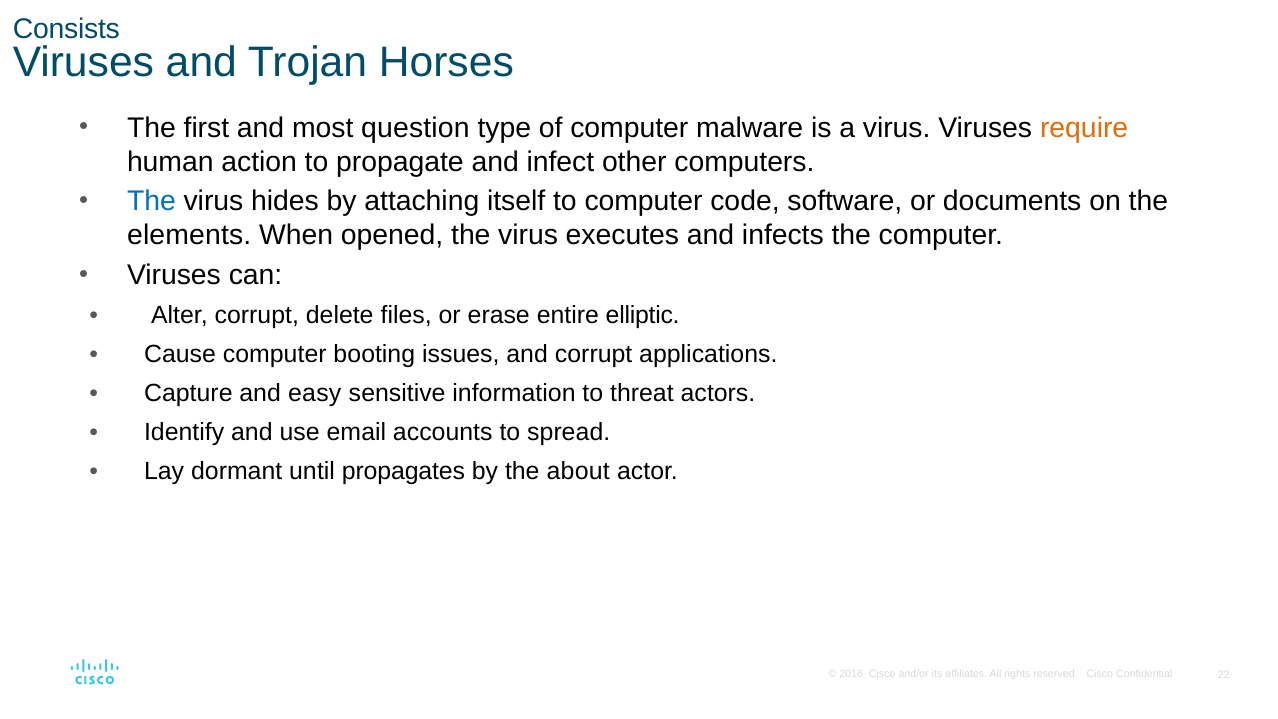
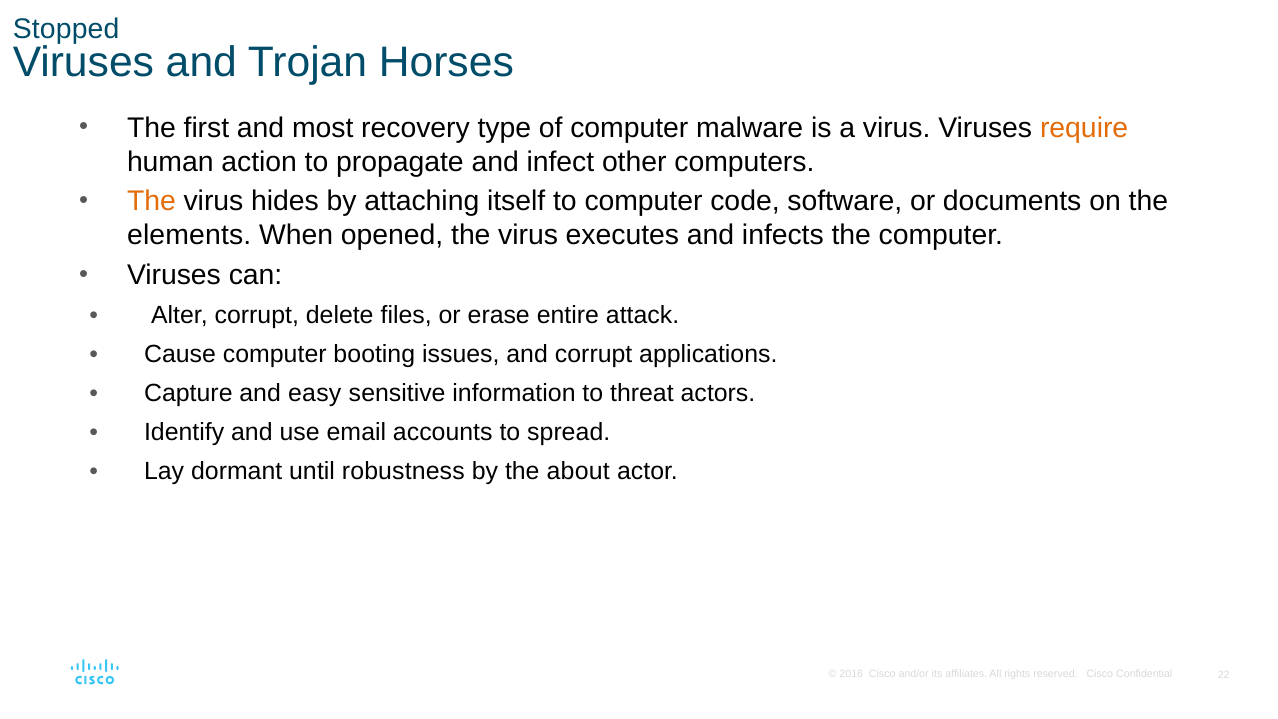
Consists: Consists -> Stopped
question: question -> recovery
The at (151, 202) colour: blue -> orange
elliptic: elliptic -> attack
propagates: propagates -> robustness
